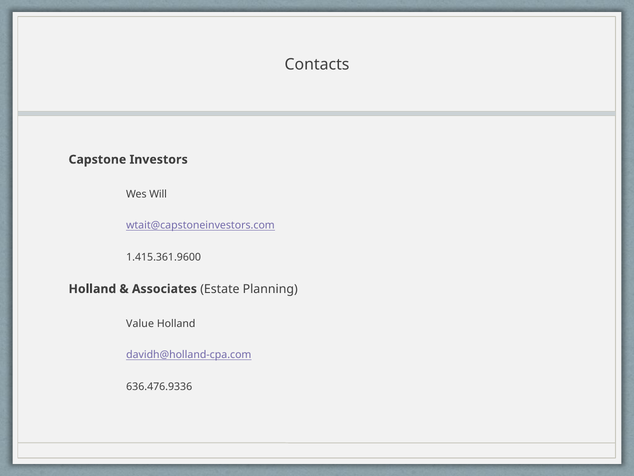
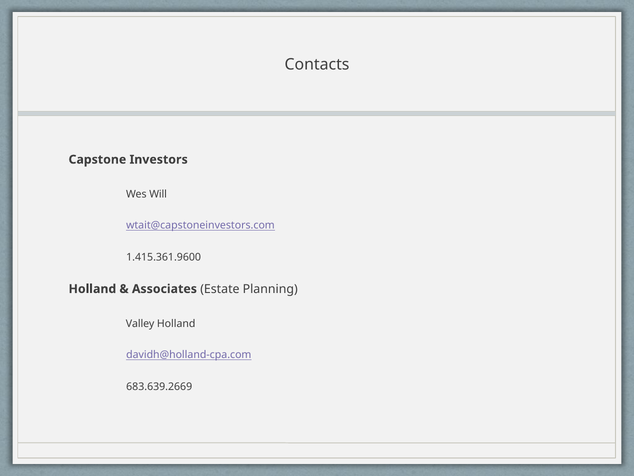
Value: Value -> Valley
636.476.9336: 636.476.9336 -> 683.639.2669
